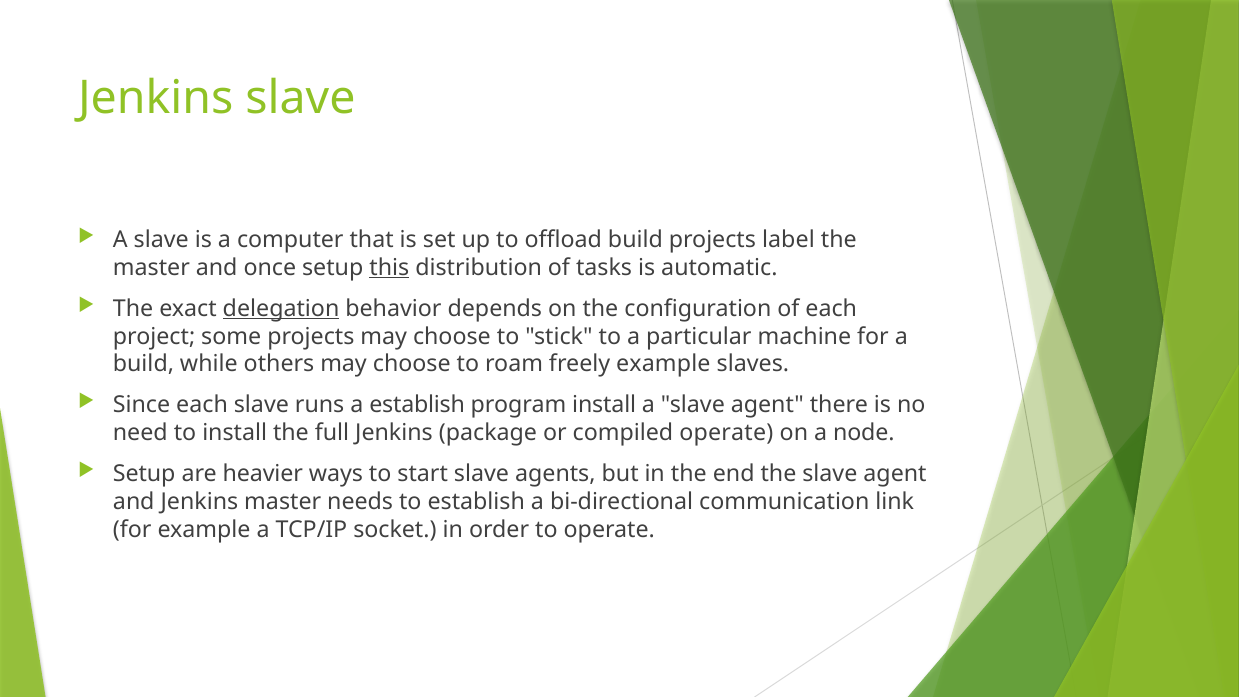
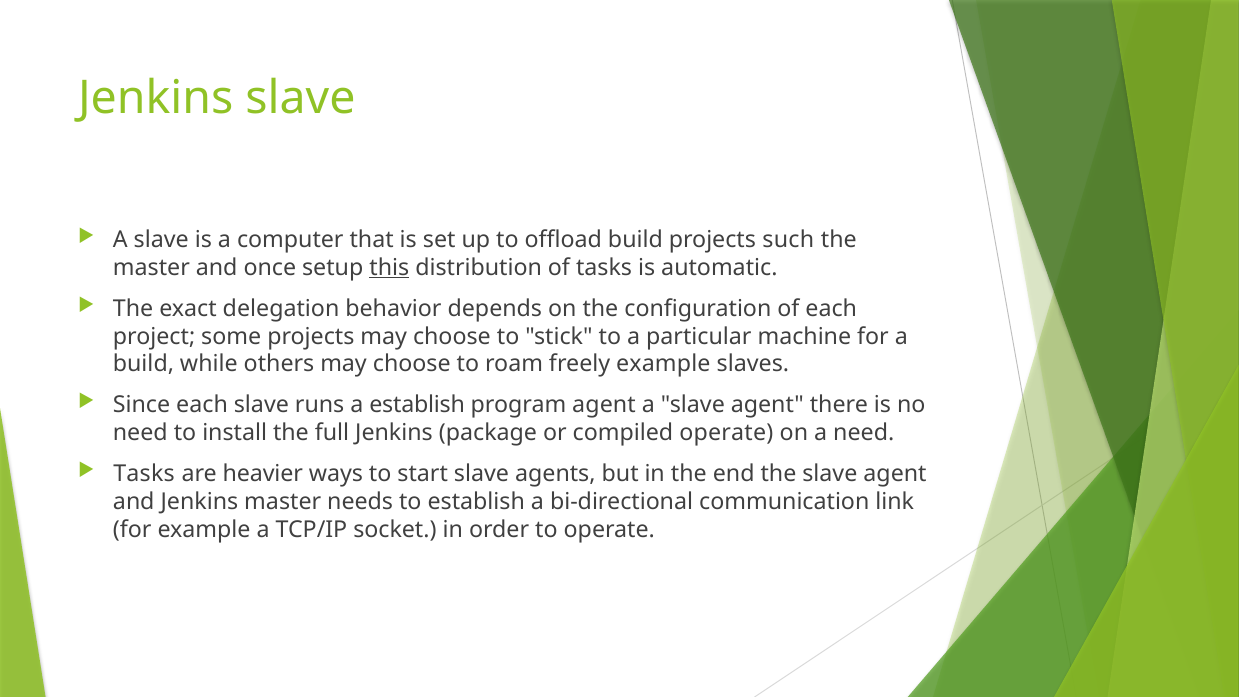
label: label -> such
delegation underline: present -> none
program install: install -> agent
a node: node -> need
Setup at (144, 474): Setup -> Tasks
